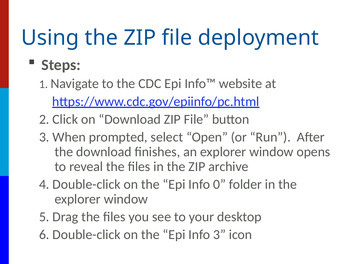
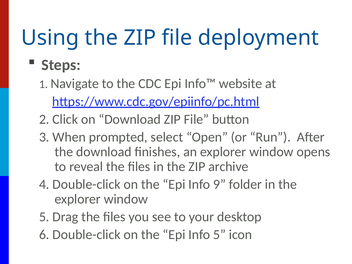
0: 0 -> 9
Info 3: 3 -> 5
